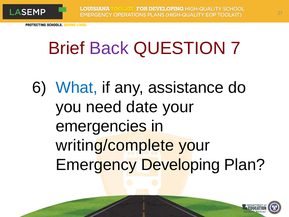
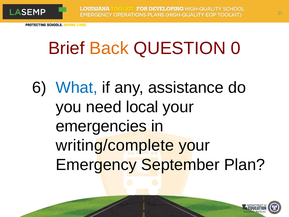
Back colour: purple -> orange
7: 7 -> 0
date: date -> local
Developing: Developing -> September
